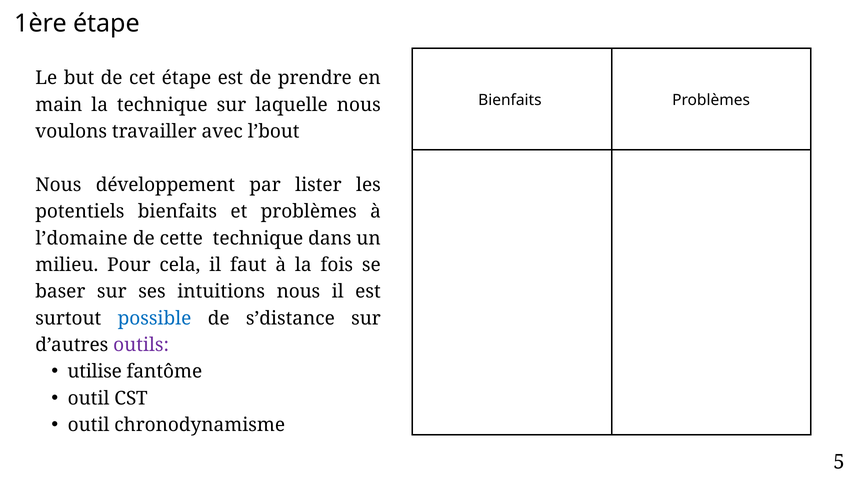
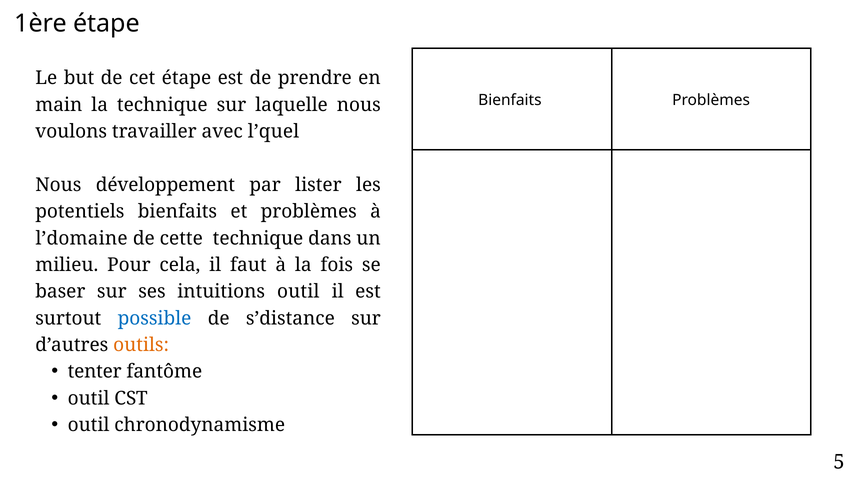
l’bout: l’bout -> l’quel
intuitions nous: nous -> outil
outils colour: purple -> orange
utilise: utilise -> tenter
